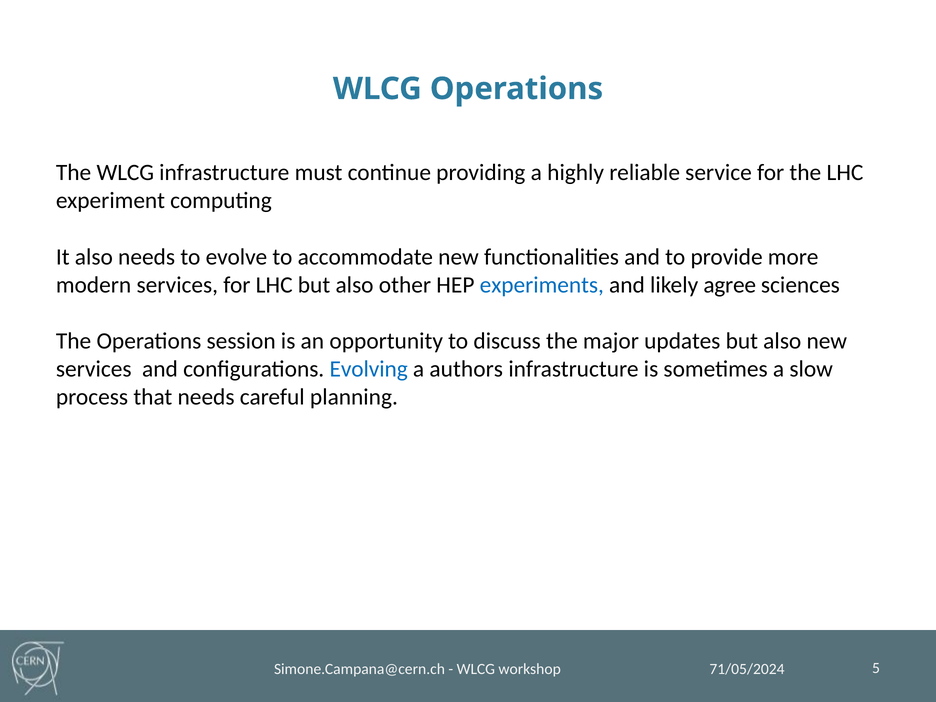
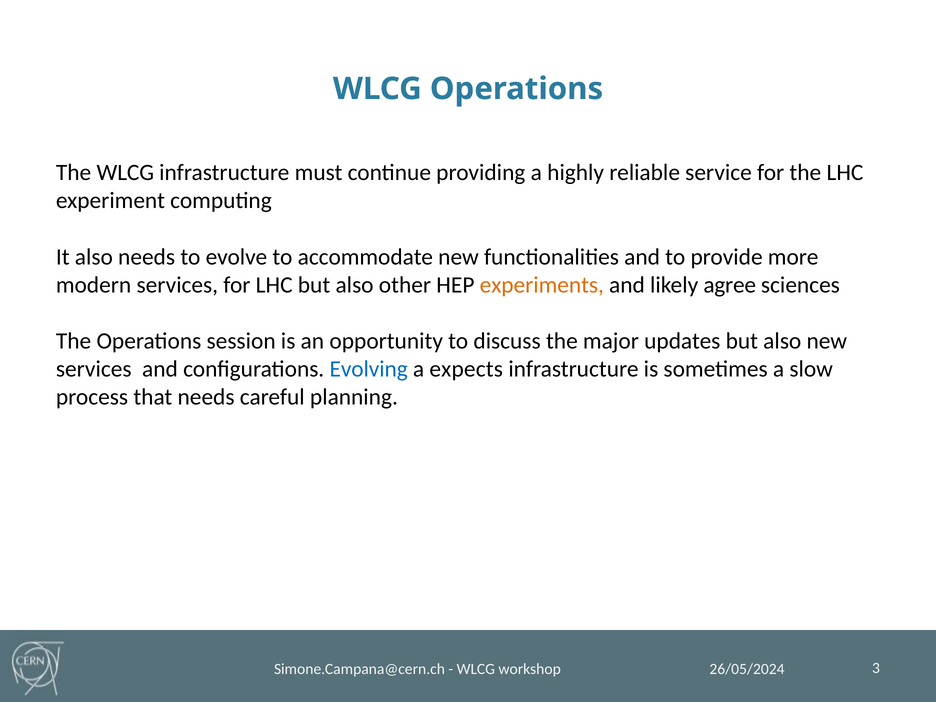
experiments colour: blue -> orange
authors: authors -> expects
71/05/2024: 71/05/2024 -> 26/05/2024
5: 5 -> 3
